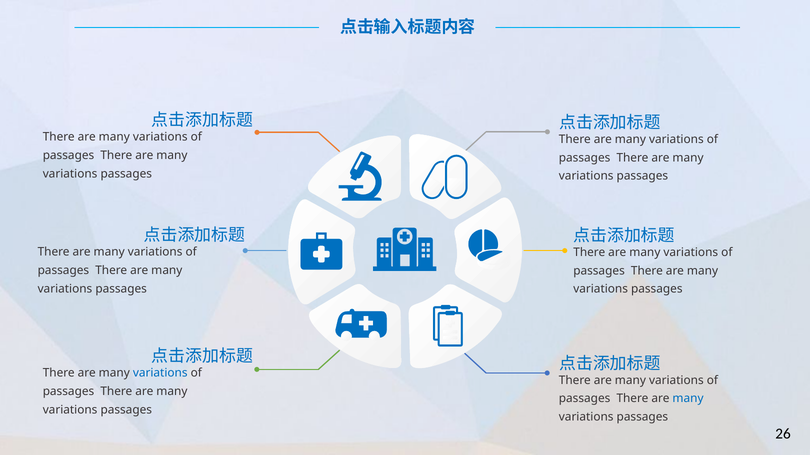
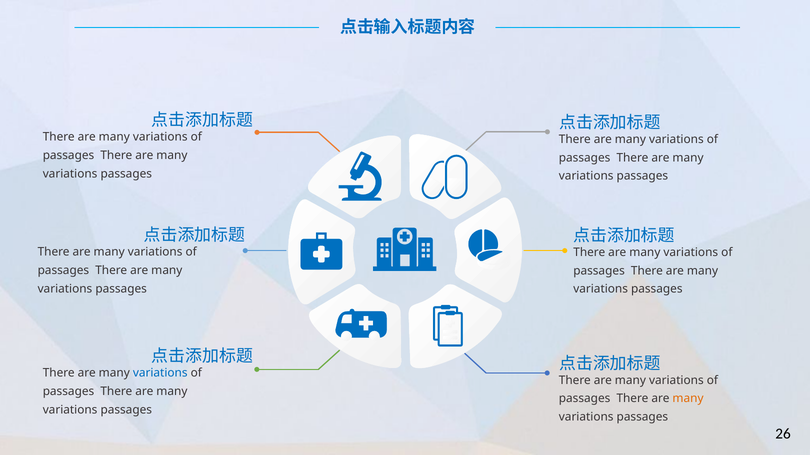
many at (688, 399) colour: blue -> orange
